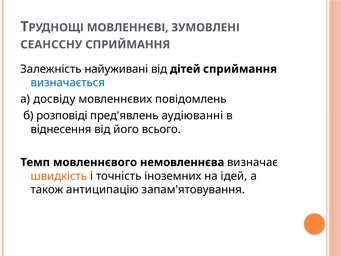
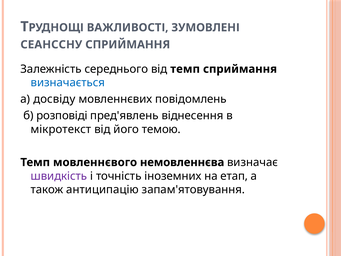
МОВЛЕННЄВІ: МОВЛЕННЄВІ -> ВАЖЛИВОСТІ
найуживані: найуживані -> середнього
від дітей: дітей -> темп
аудіюванні: аудіюванні -> віднесення
віднесення: віднесення -> мікротекст
всього: всього -> темою
швидкість colour: orange -> purple
ідей: ідей -> етап
